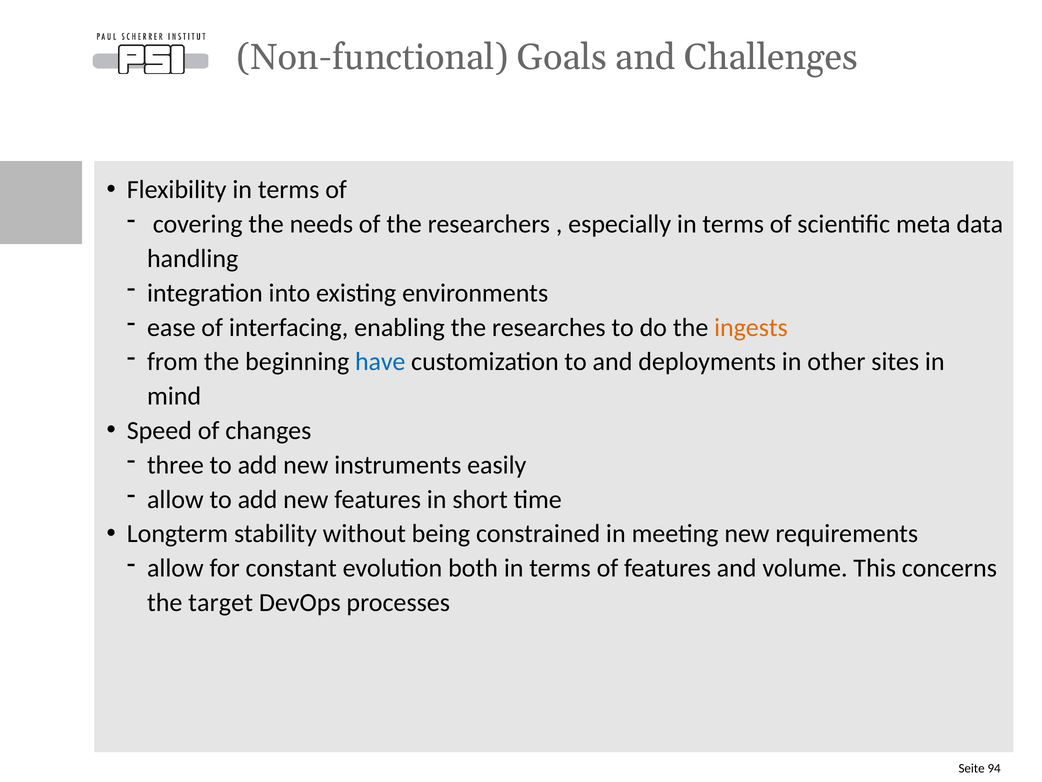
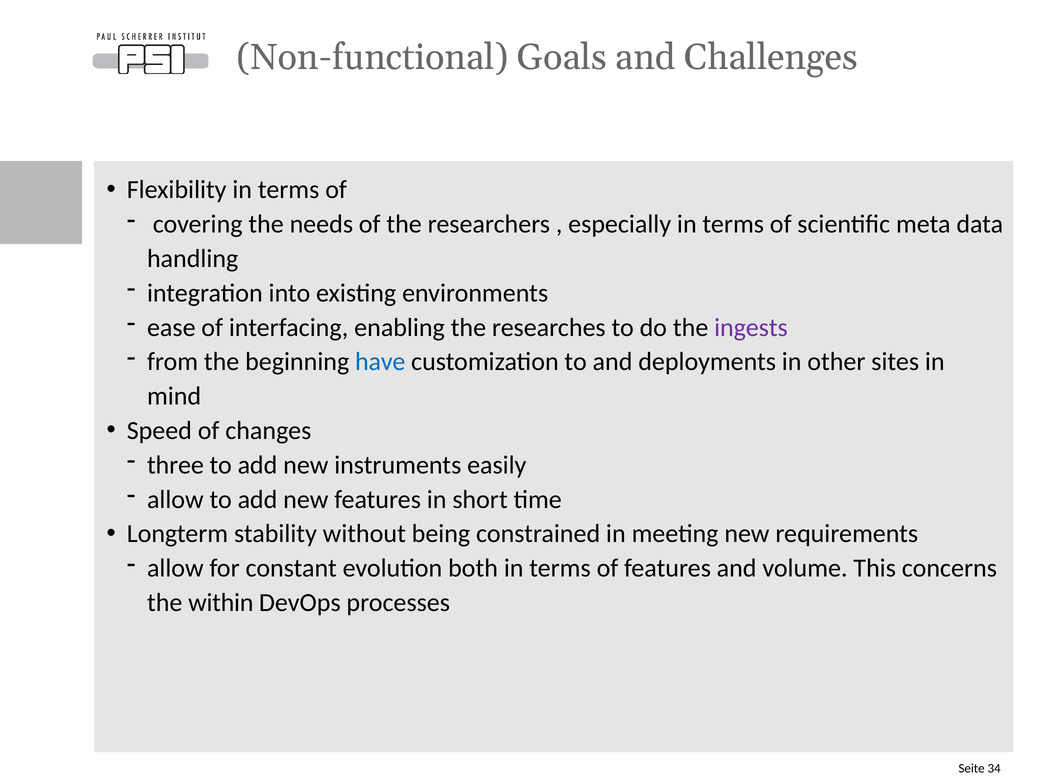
ingests colour: orange -> purple
target: target -> within
94: 94 -> 34
